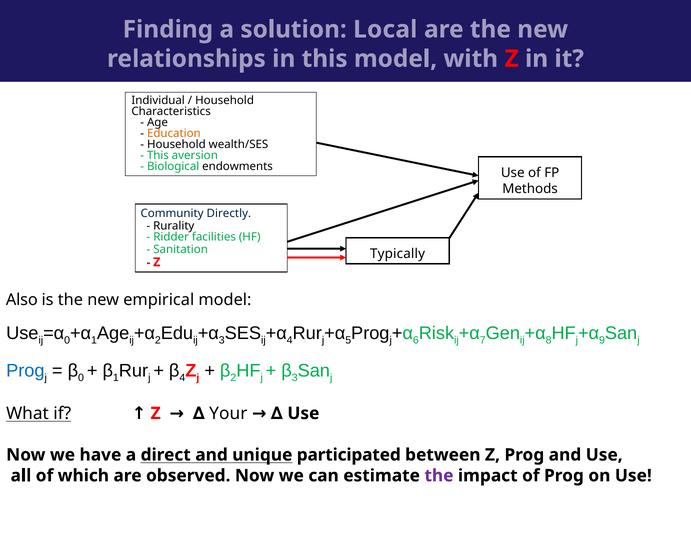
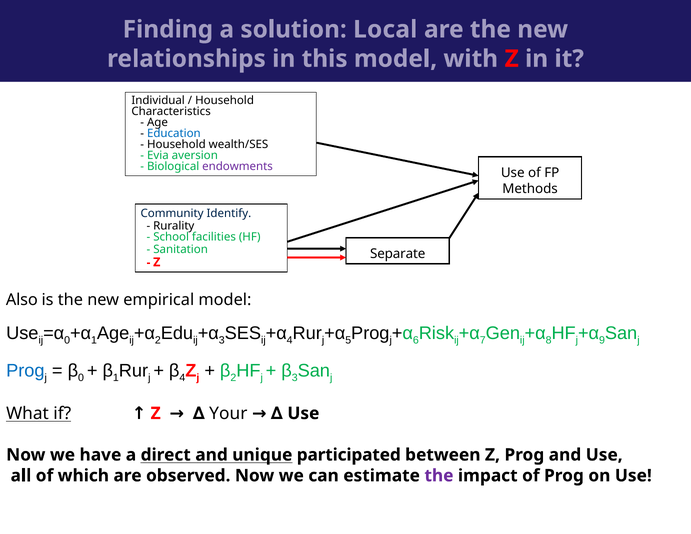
Education colour: orange -> blue
This at (158, 156): This -> Evia
endowments colour: black -> purple
Directly: Directly -> Identify
Ridder: Ridder -> School
Typically: Typically -> Separate
